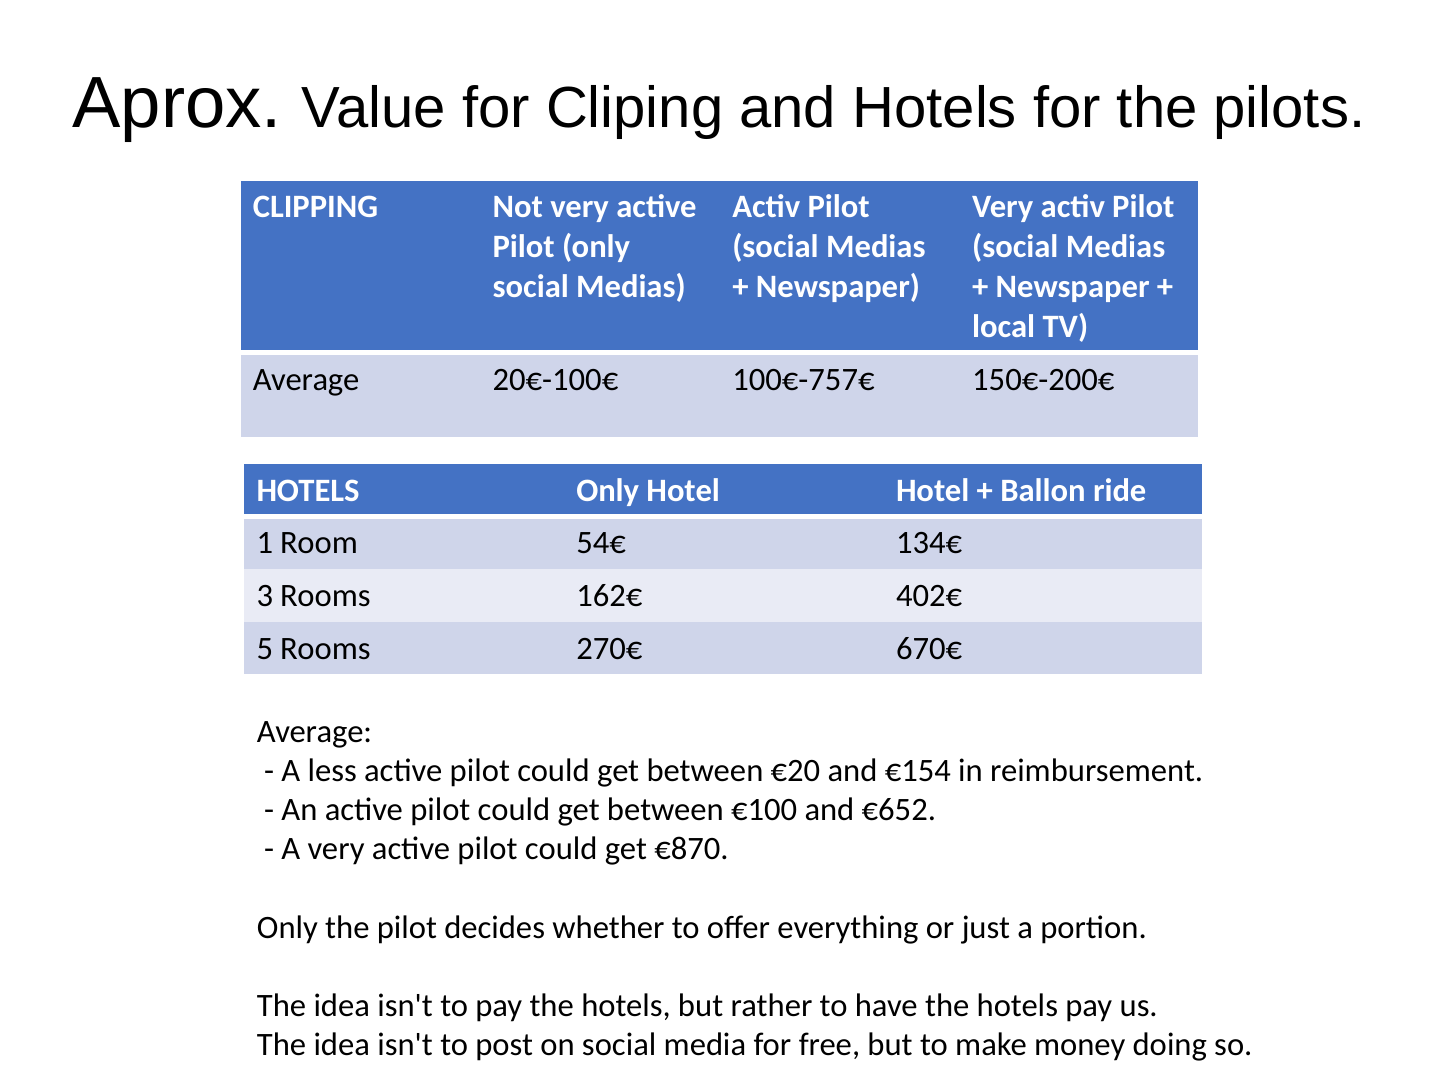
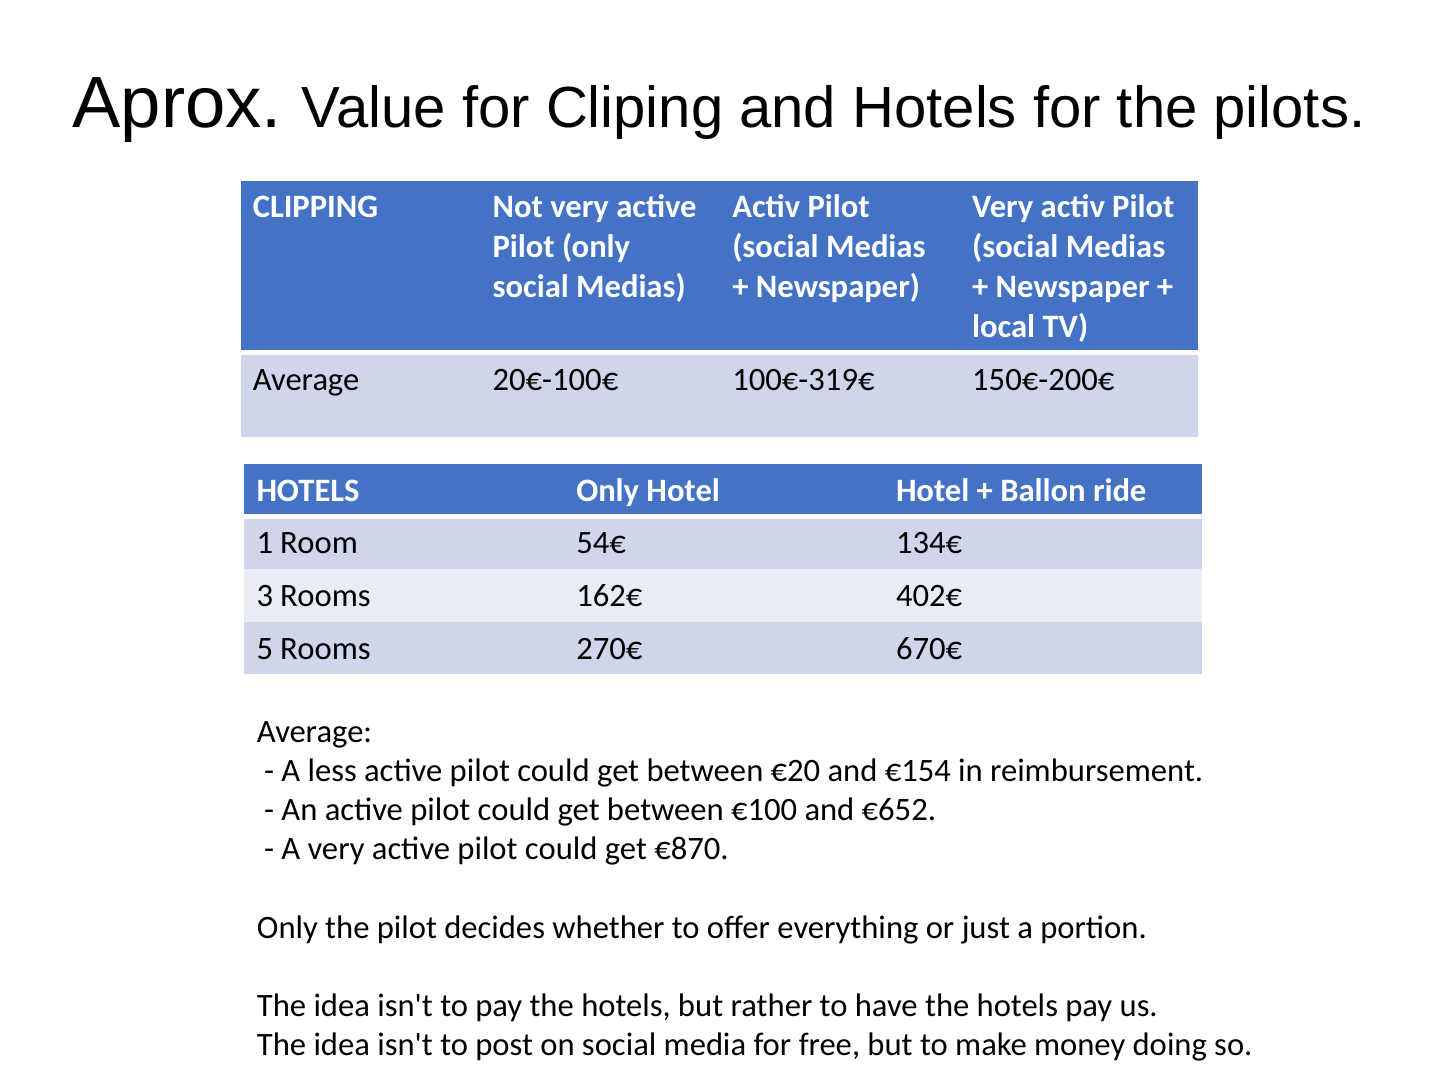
100€-757€: 100€-757€ -> 100€-319€
